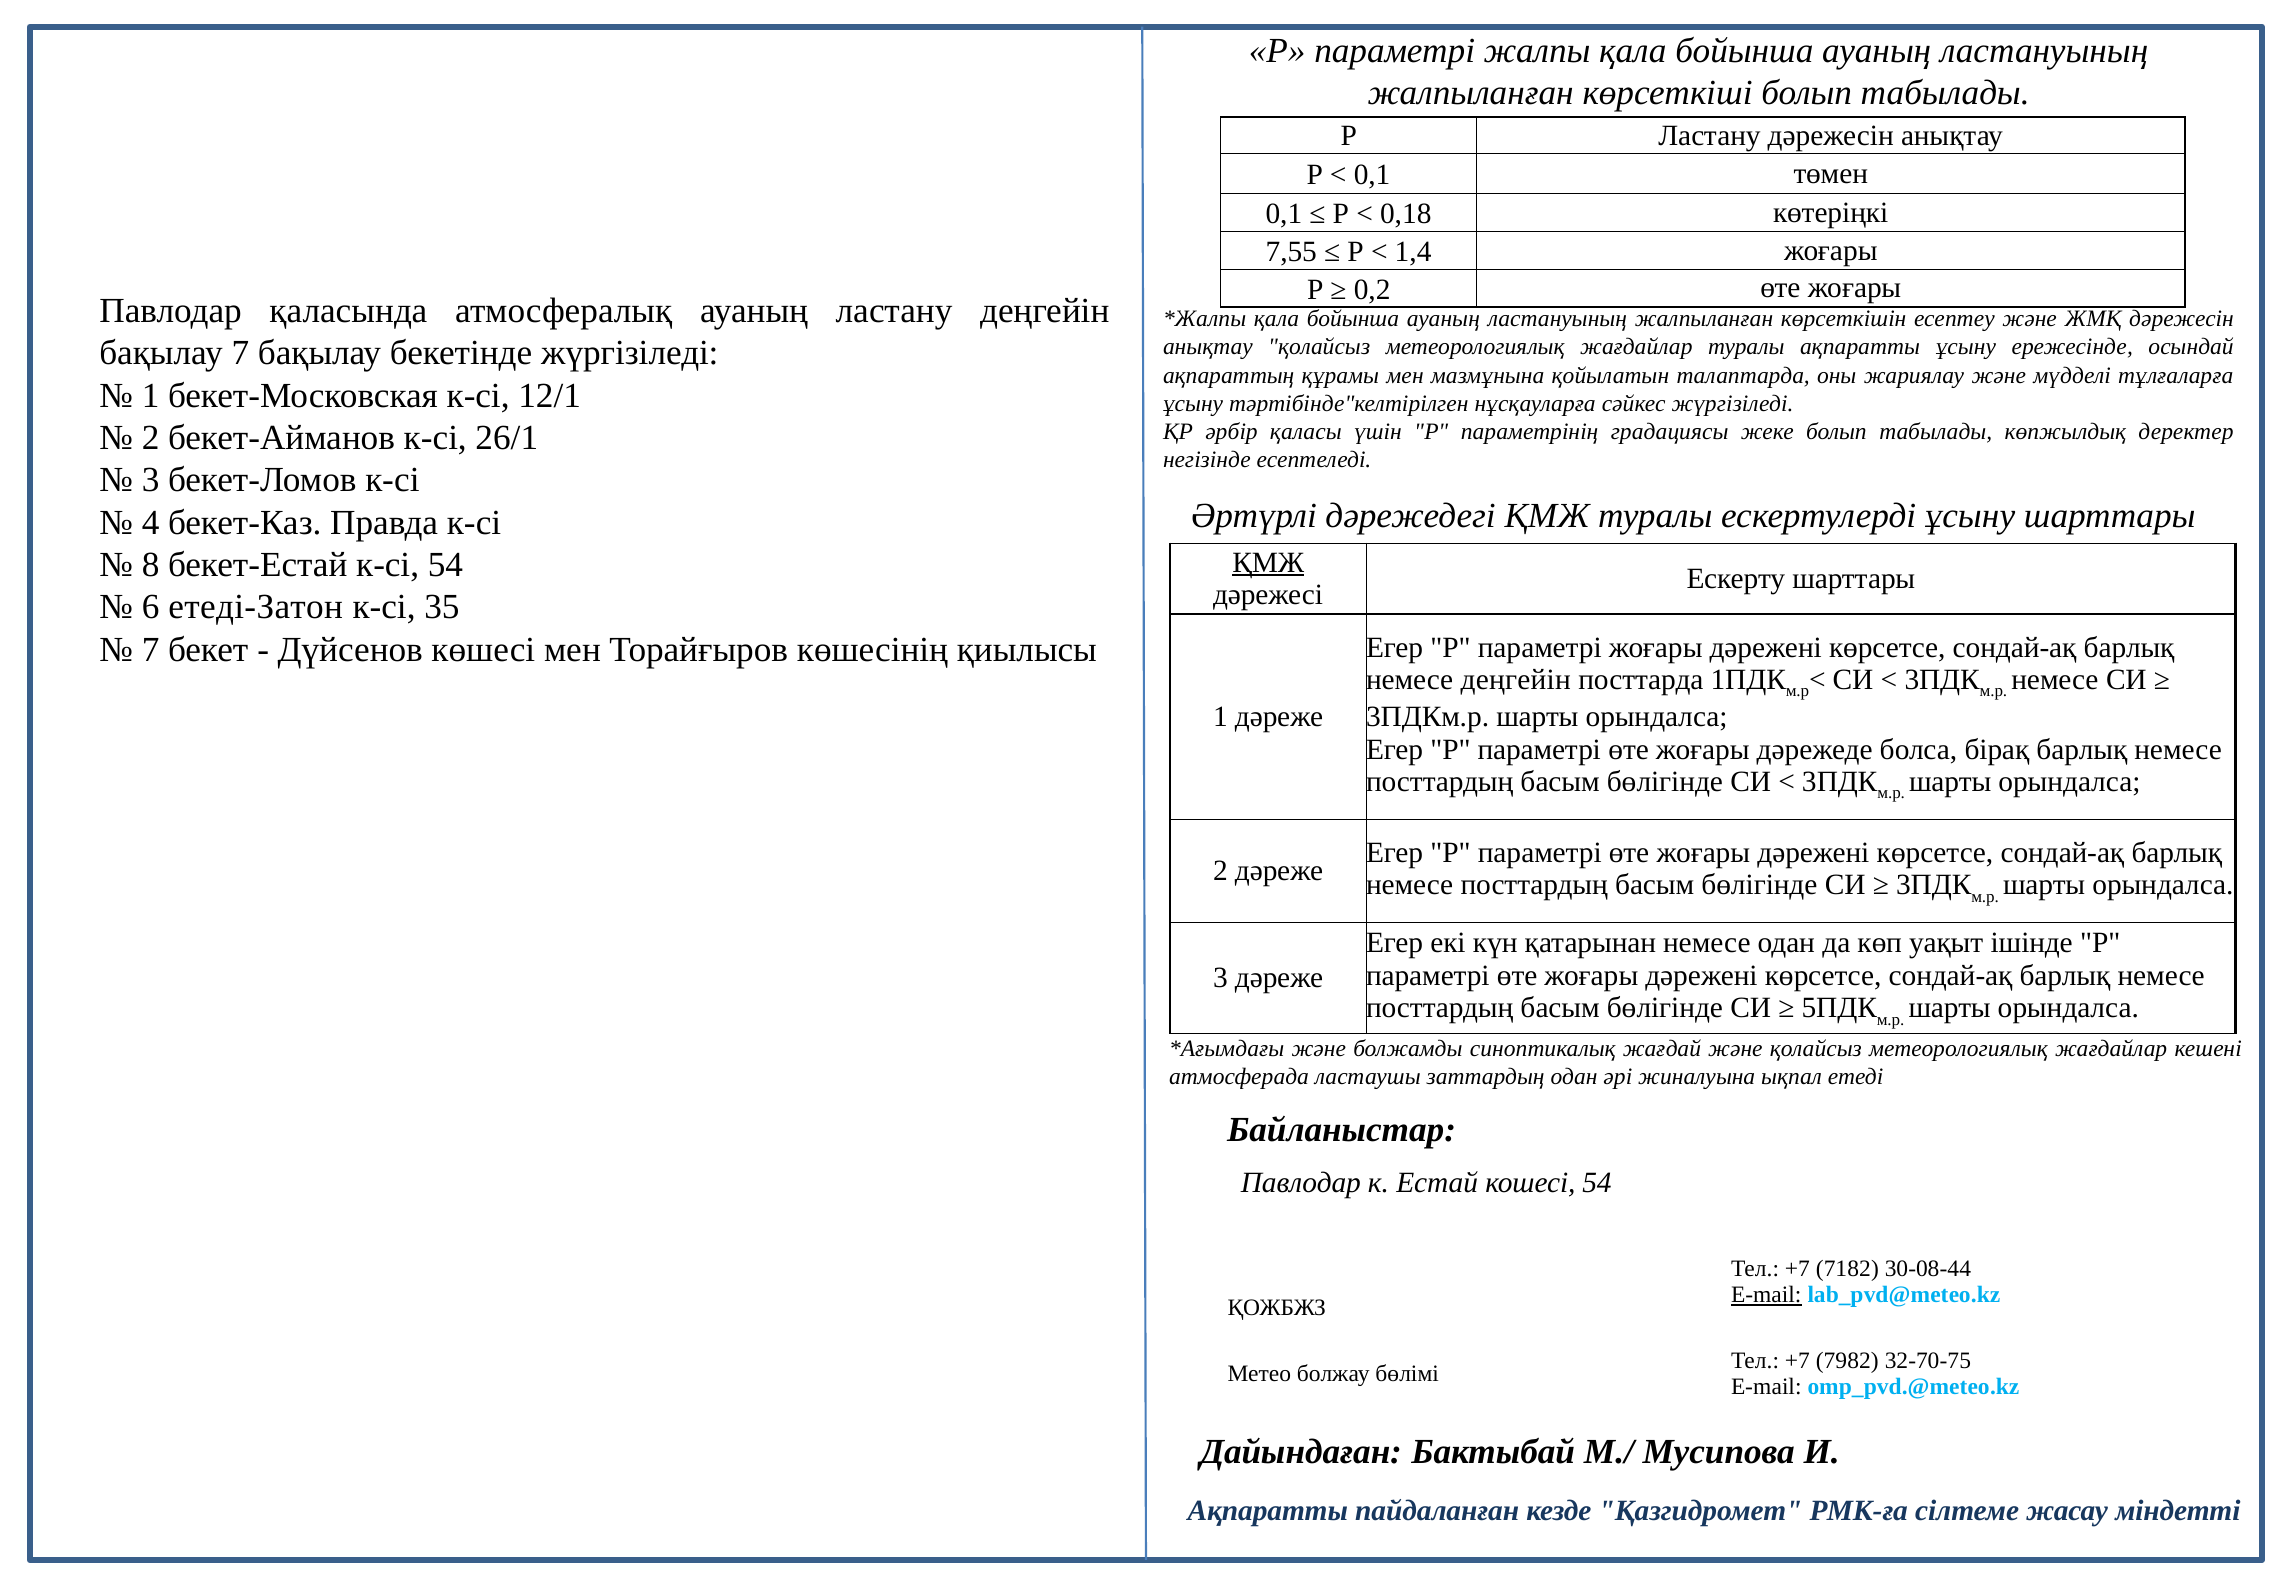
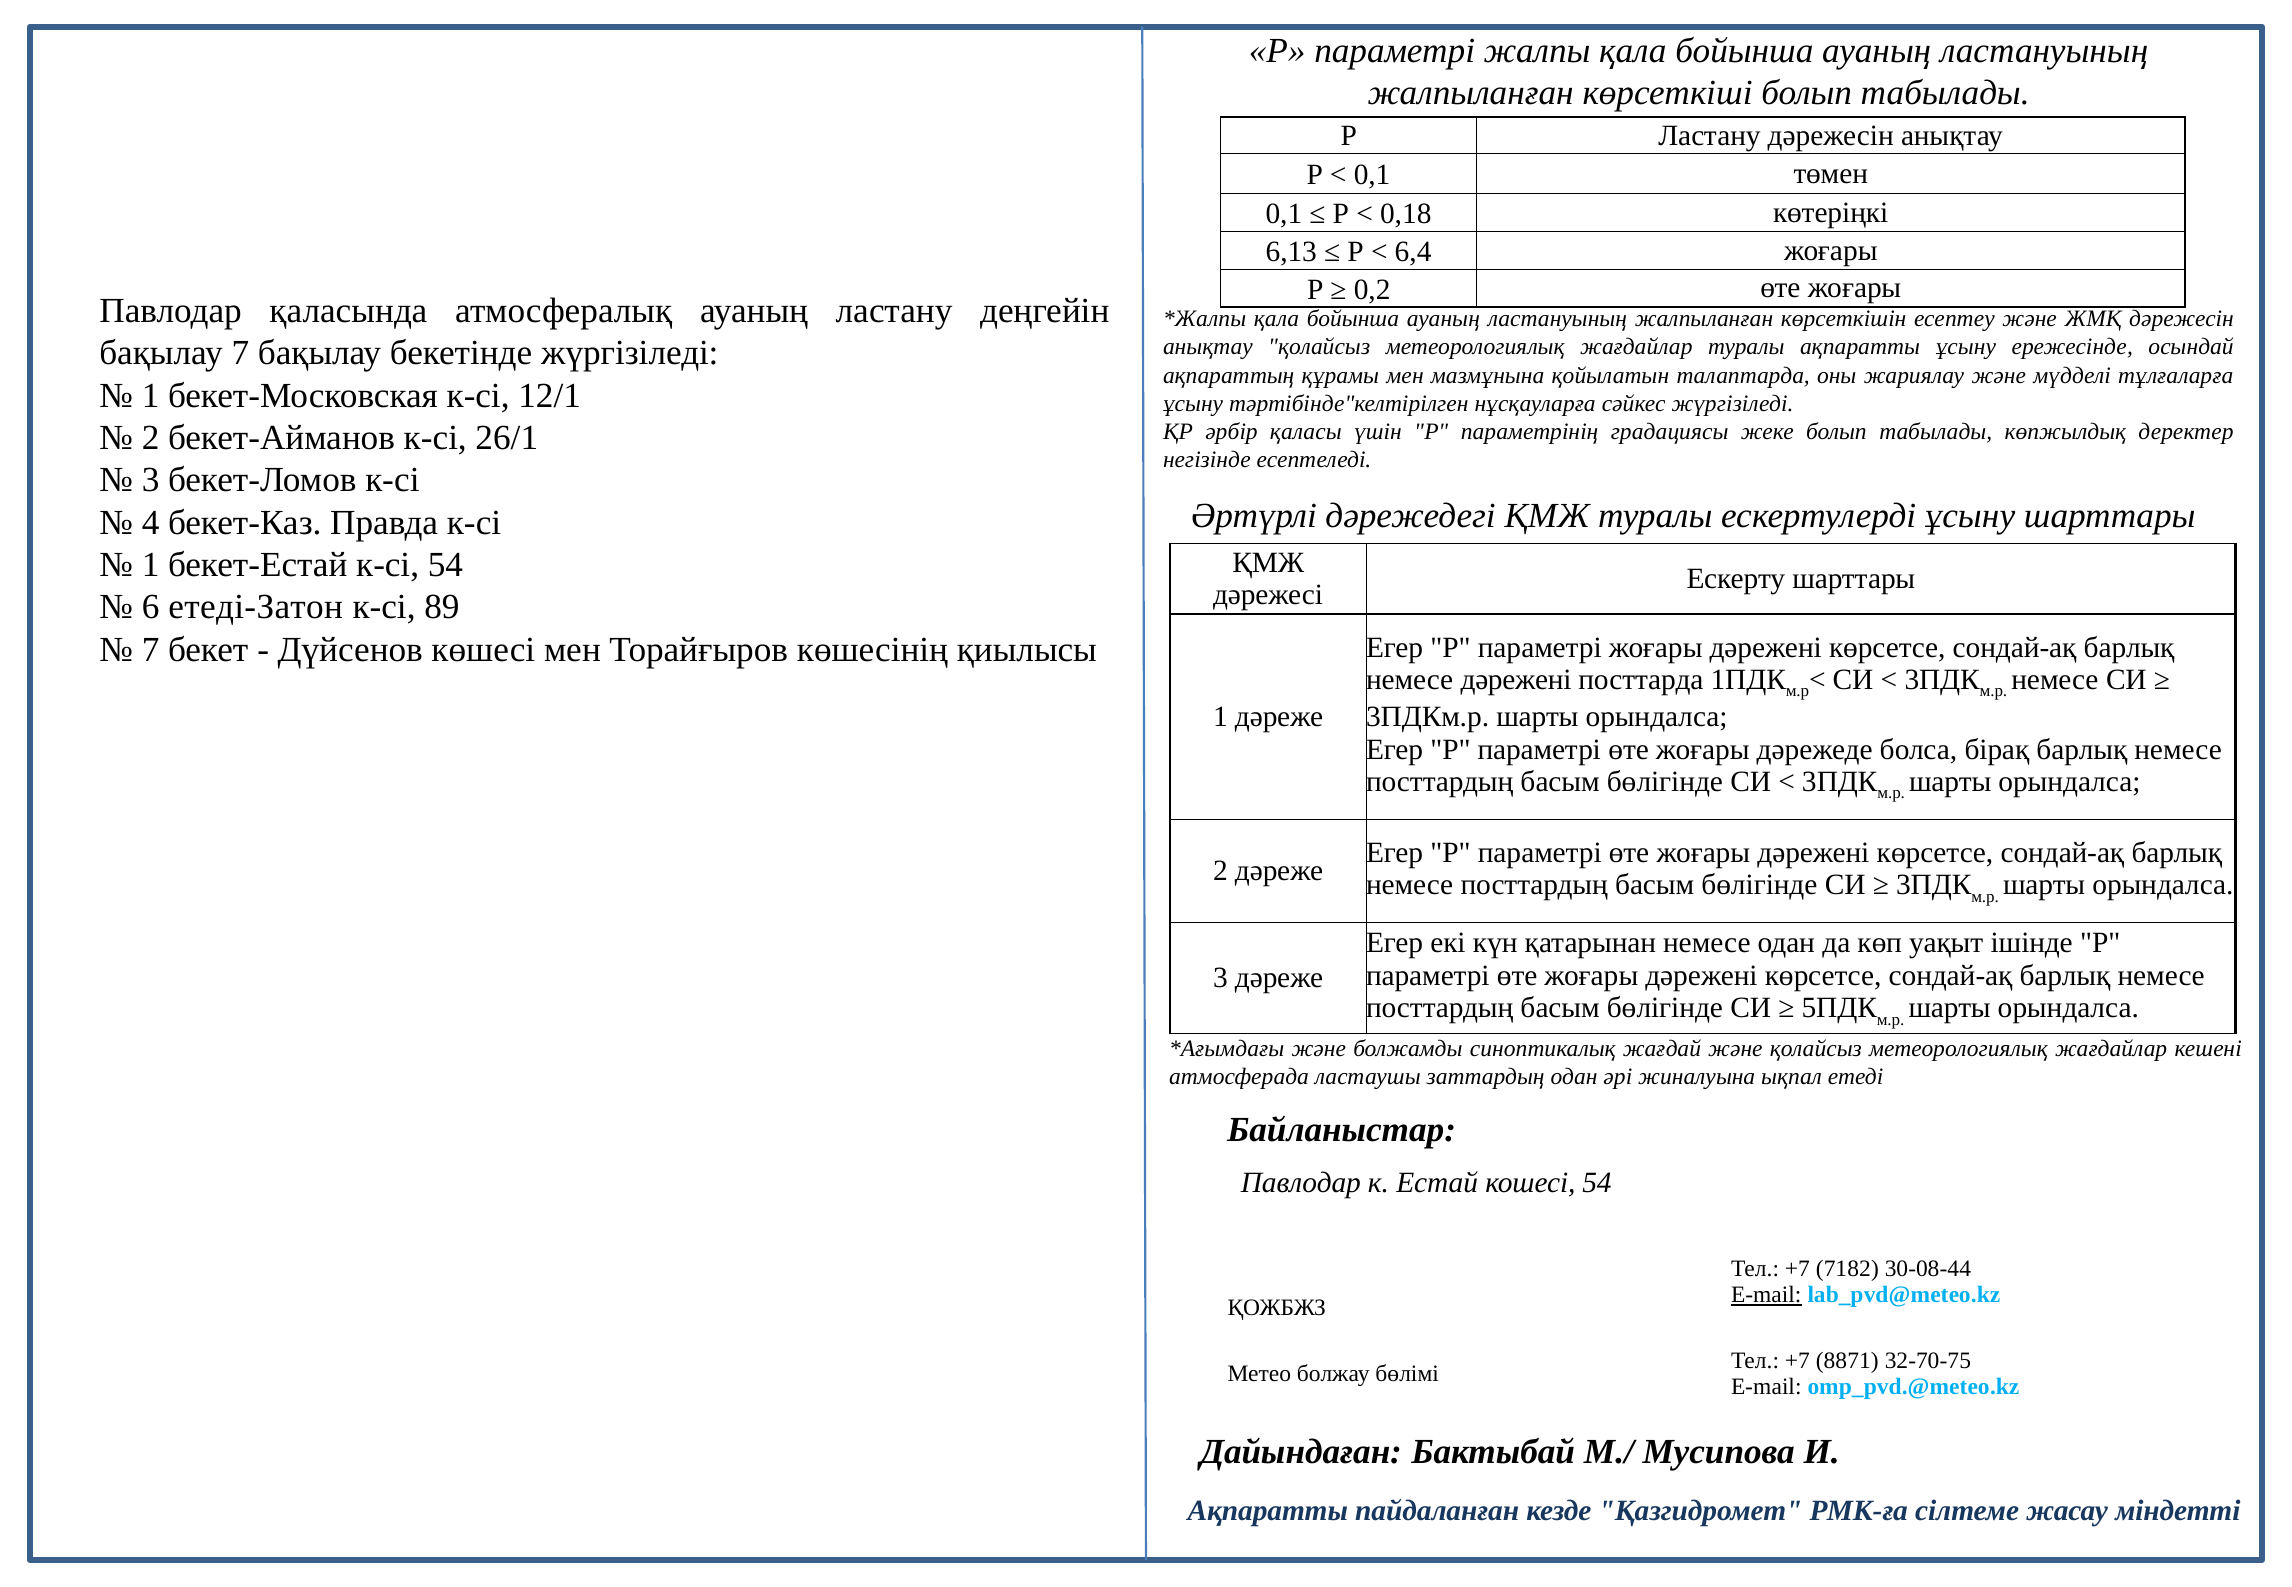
7,55: 7,55 -> 6,13
1,4: 1,4 -> 6,4
8 at (151, 565): 8 -> 1
ҚМЖ at (1268, 563) underline: present -> none
35: 35 -> 89
немесе деңгейін: деңгейін -> дәрежені
7982: 7982 -> 8871
